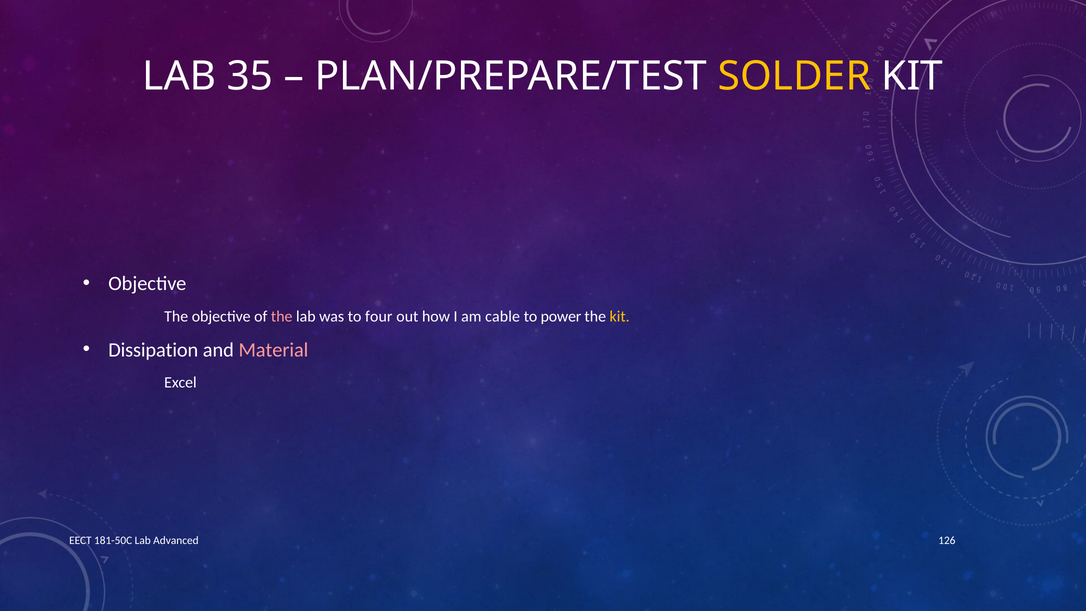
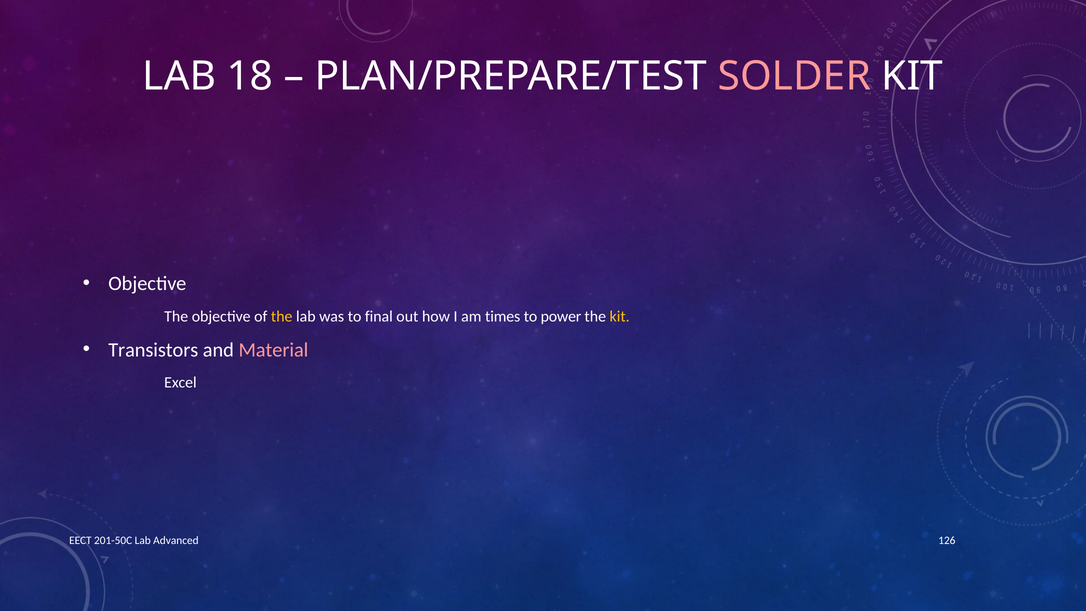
35: 35 -> 18
SOLDER colour: yellow -> pink
the at (282, 316) colour: pink -> yellow
four: four -> final
cable: cable -> times
Dissipation: Dissipation -> Transistors
181-50C: 181-50C -> 201-50C
